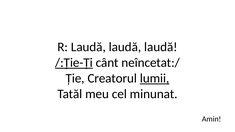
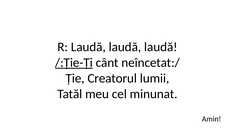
lumii underline: present -> none
